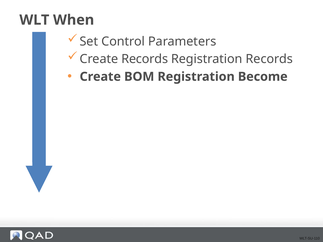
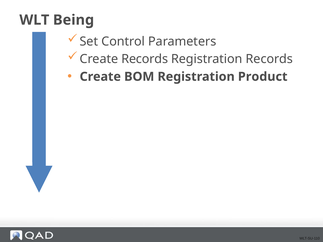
When: When -> Being
Become: Become -> Product
